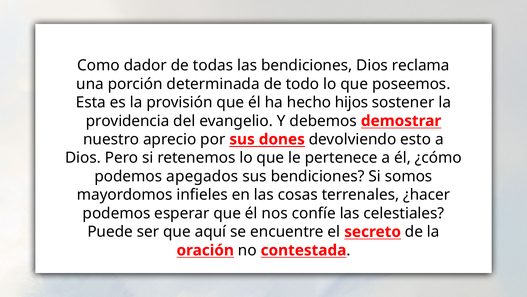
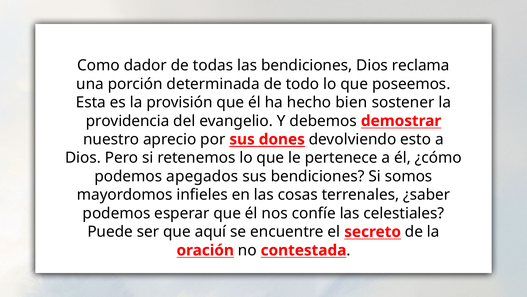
hijos: hijos -> bien
¿hacer: ¿hacer -> ¿saber
